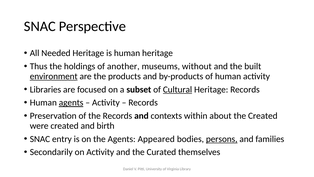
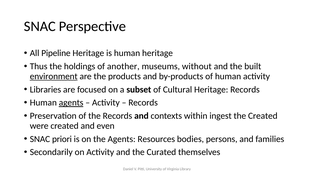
Needed: Needed -> Pipeline
Cultural underline: present -> none
about: about -> ingest
birth: birth -> even
entry: entry -> priori
Appeared: Appeared -> Resources
persons underline: present -> none
